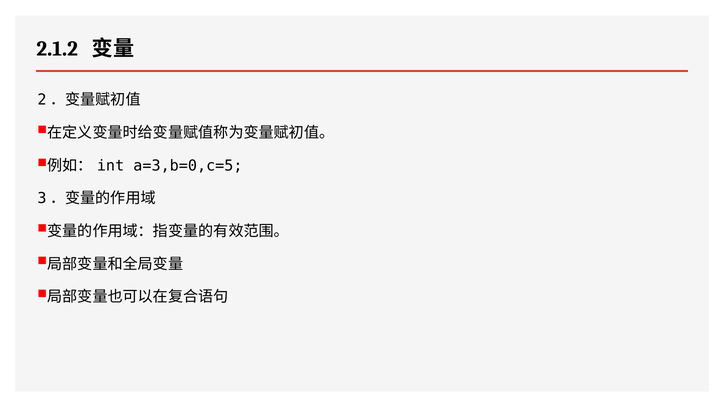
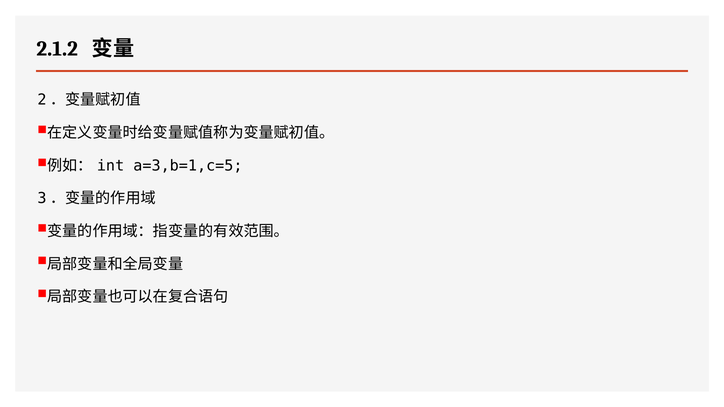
a=3,b=0,c=5: a=3,b=0,c=5 -> a=3,b=1,c=5
